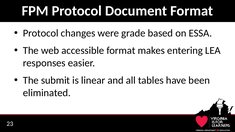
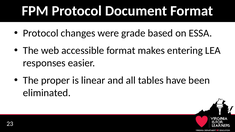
submit: submit -> proper
